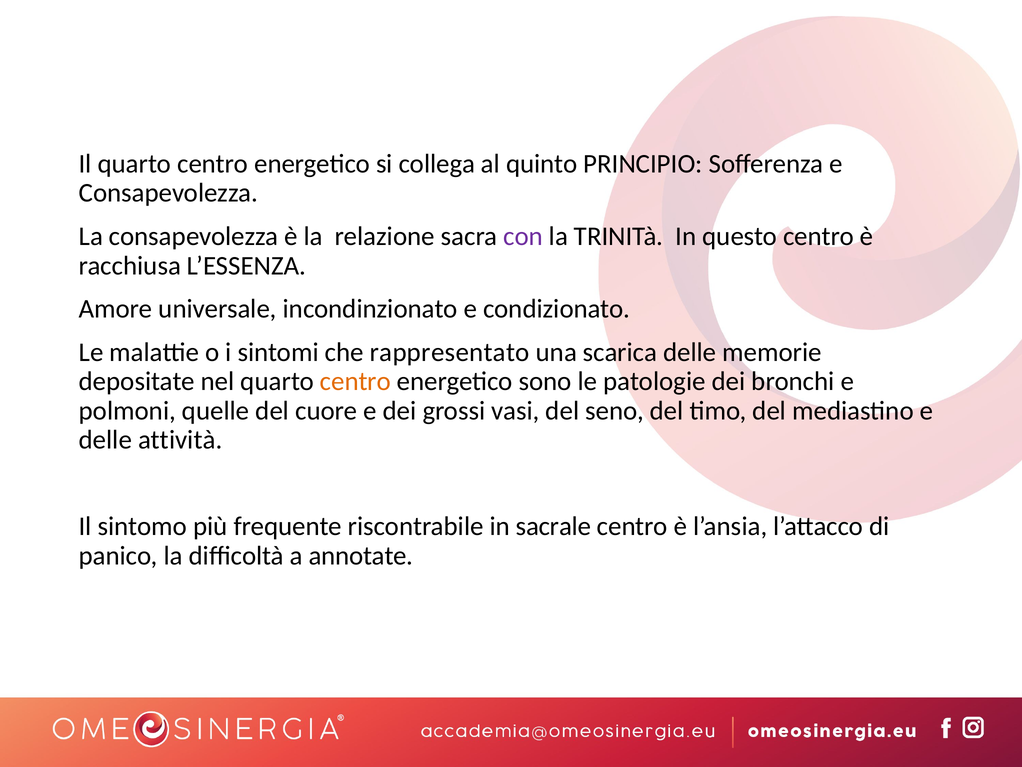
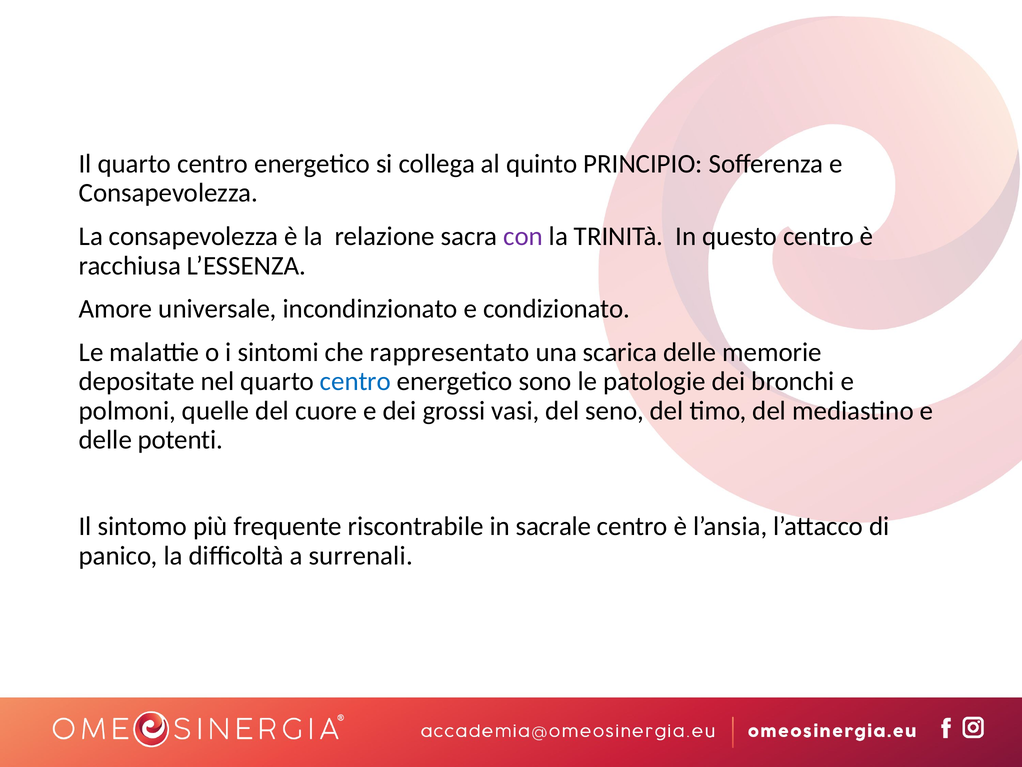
centro at (355, 381) colour: orange -> blue
attività: attività -> potenti
annotate: annotate -> surrenali
